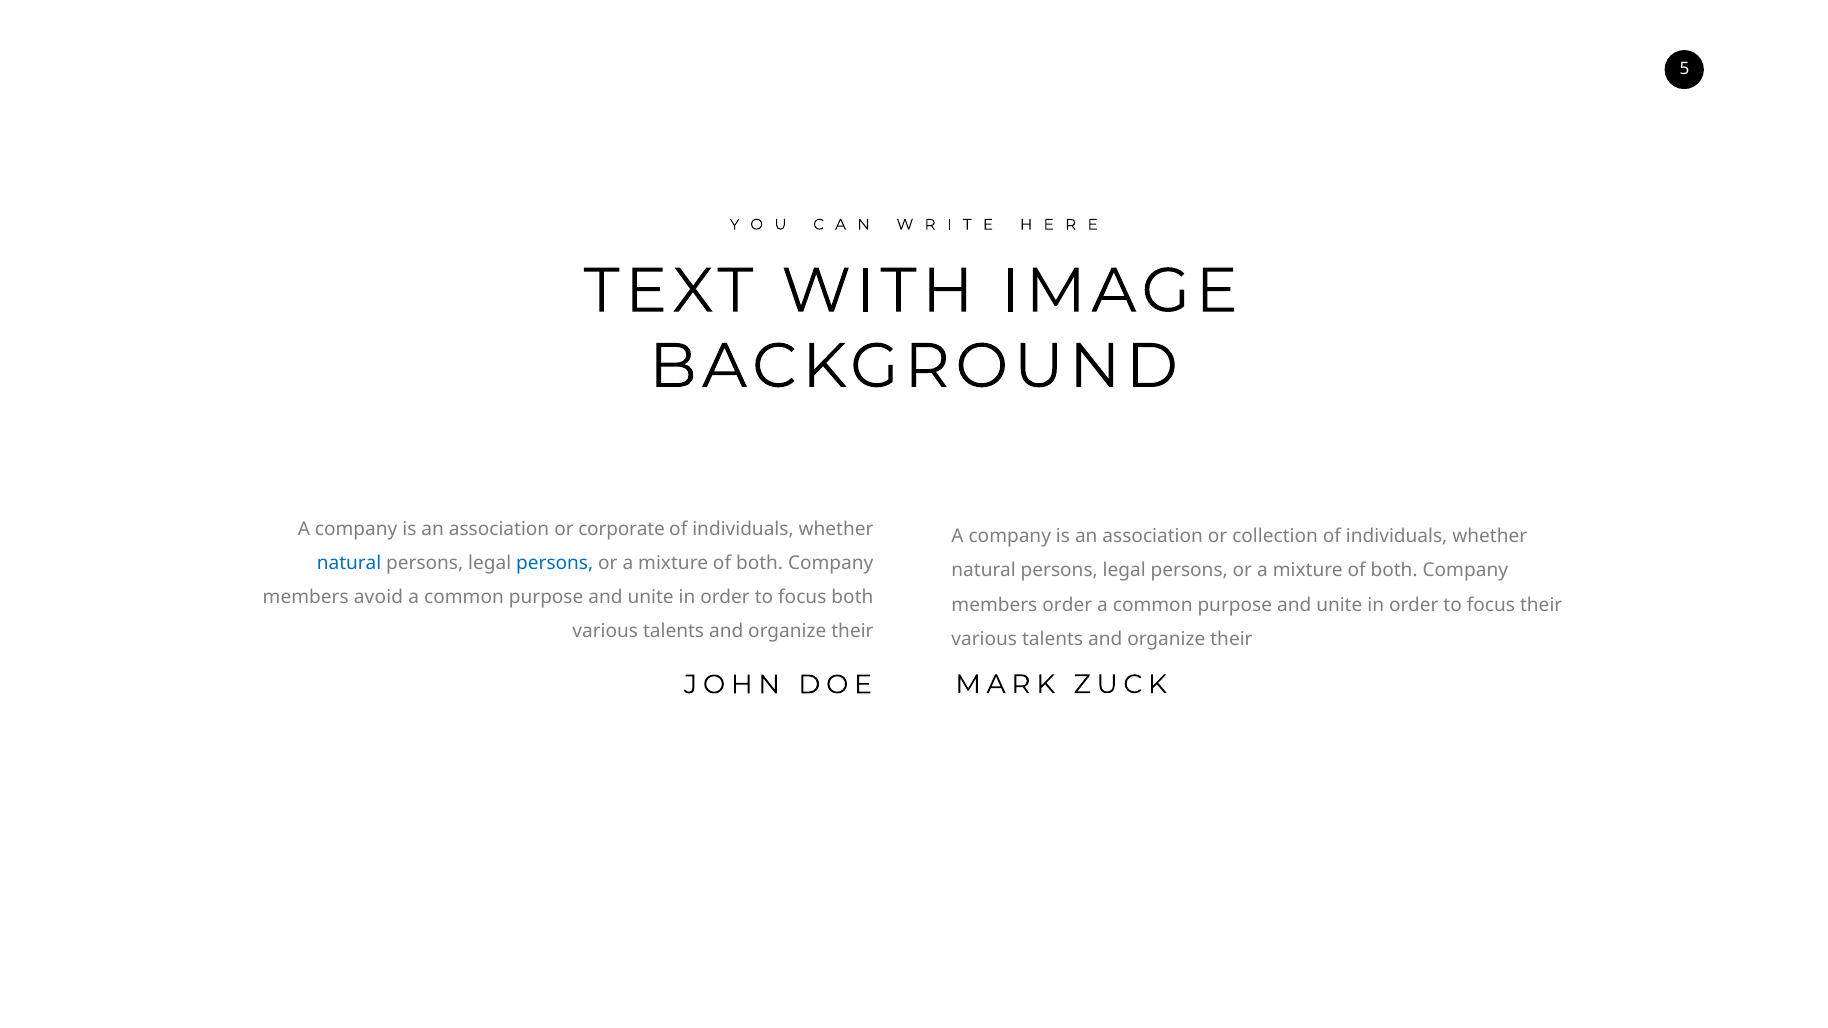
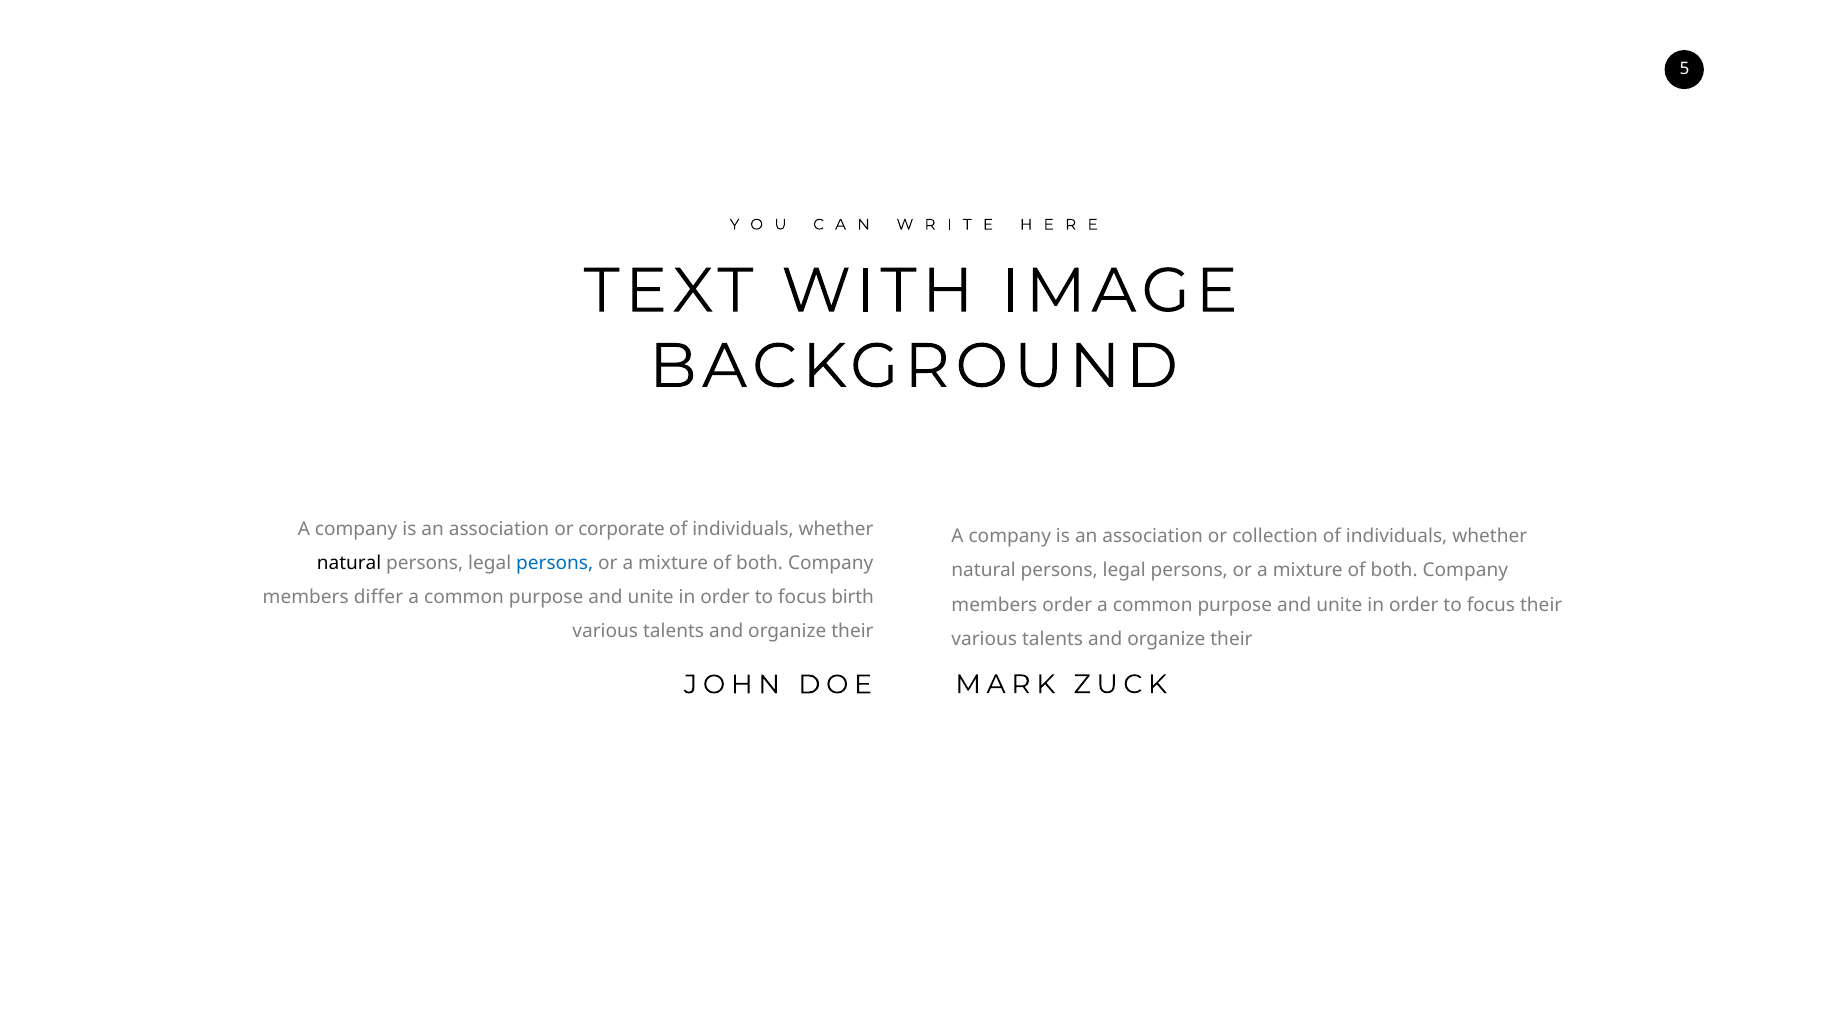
natural at (349, 563) colour: blue -> black
avoid: avoid -> differ
focus both: both -> birth
